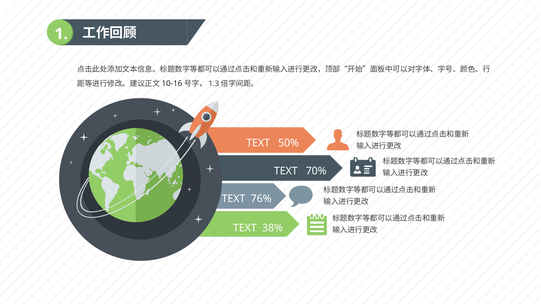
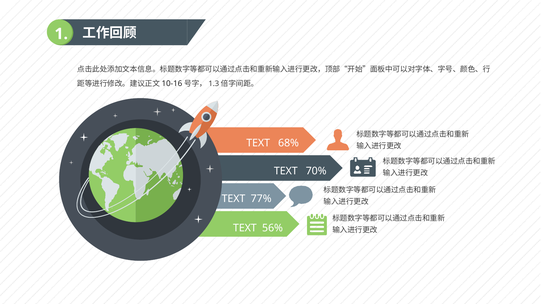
50%: 50% -> 68%
76%: 76% -> 77%
38%: 38% -> 56%
